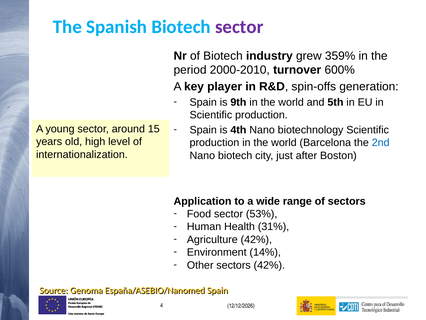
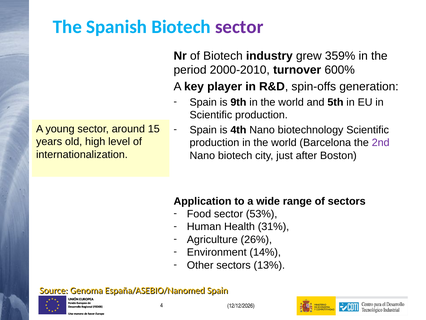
2nd colour: blue -> purple
Agriculture 42%: 42% -> 26%
sectors 42%: 42% -> 13%
